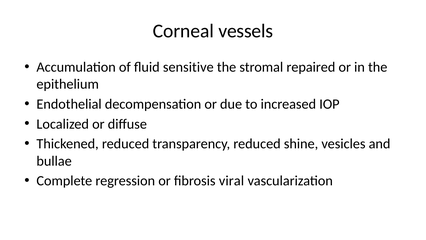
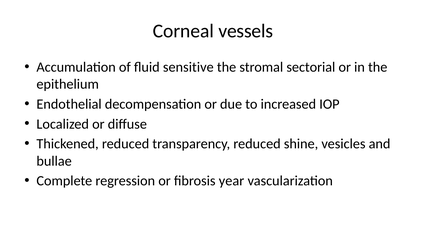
repaired: repaired -> sectorial
viral: viral -> year
